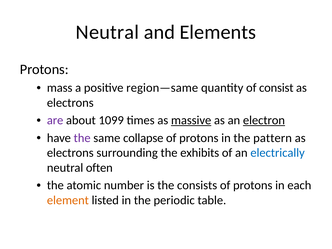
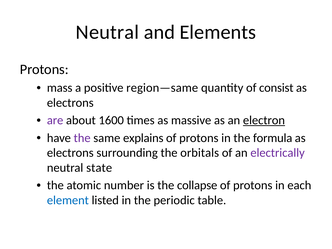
1099: 1099 -> 1600
massive underline: present -> none
collapse: collapse -> explains
pattern: pattern -> formula
exhibits: exhibits -> orbitals
electrically colour: blue -> purple
often: often -> state
consists: consists -> collapse
element colour: orange -> blue
